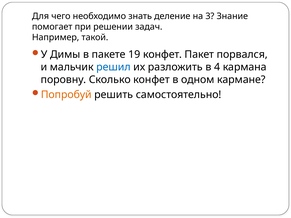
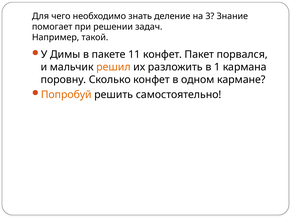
19: 19 -> 11
решил colour: blue -> orange
4: 4 -> 1
